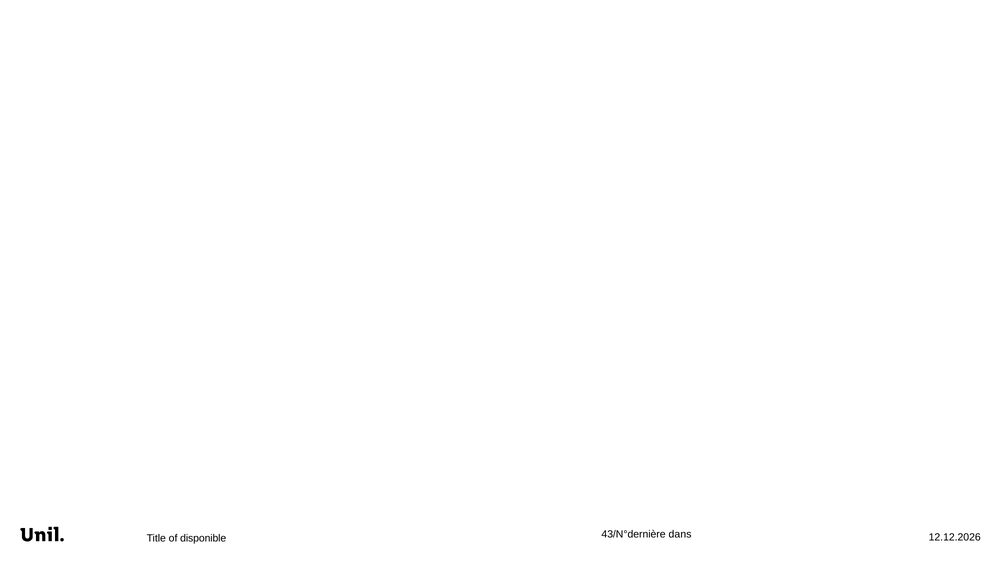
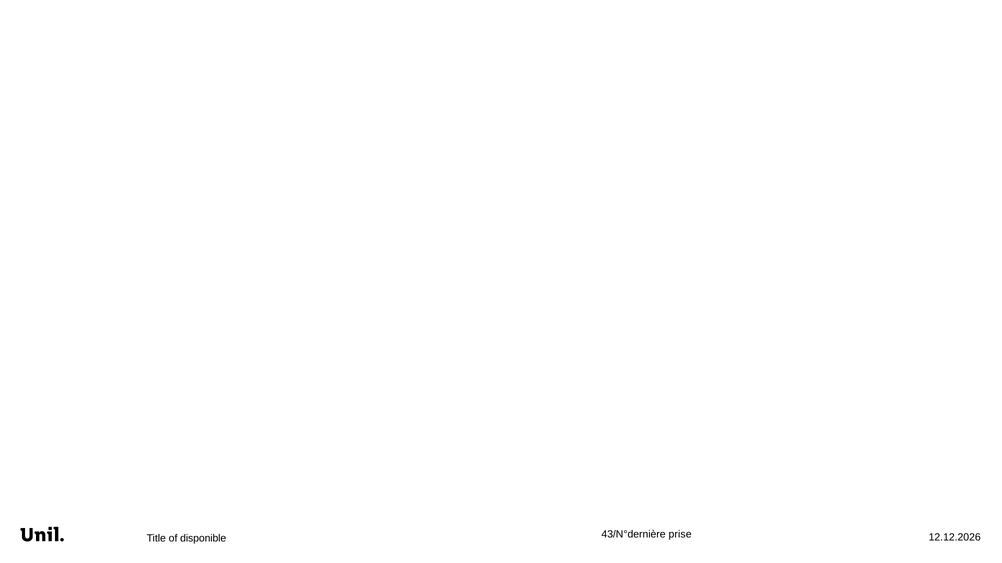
dans: dans -> prise
